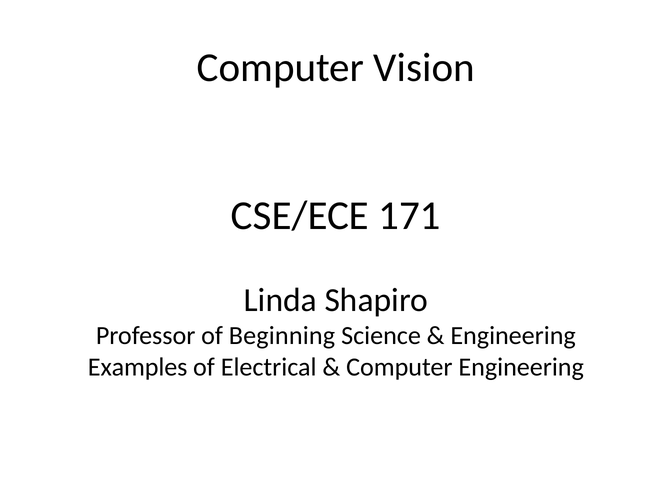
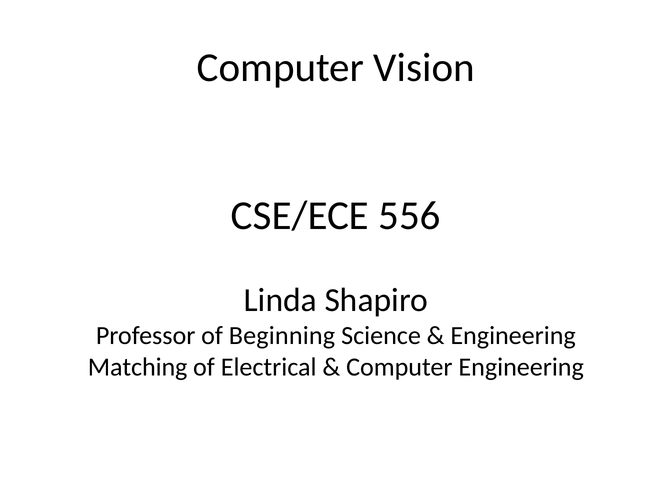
171: 171 -> 556
Examples: Examples -> Matching
